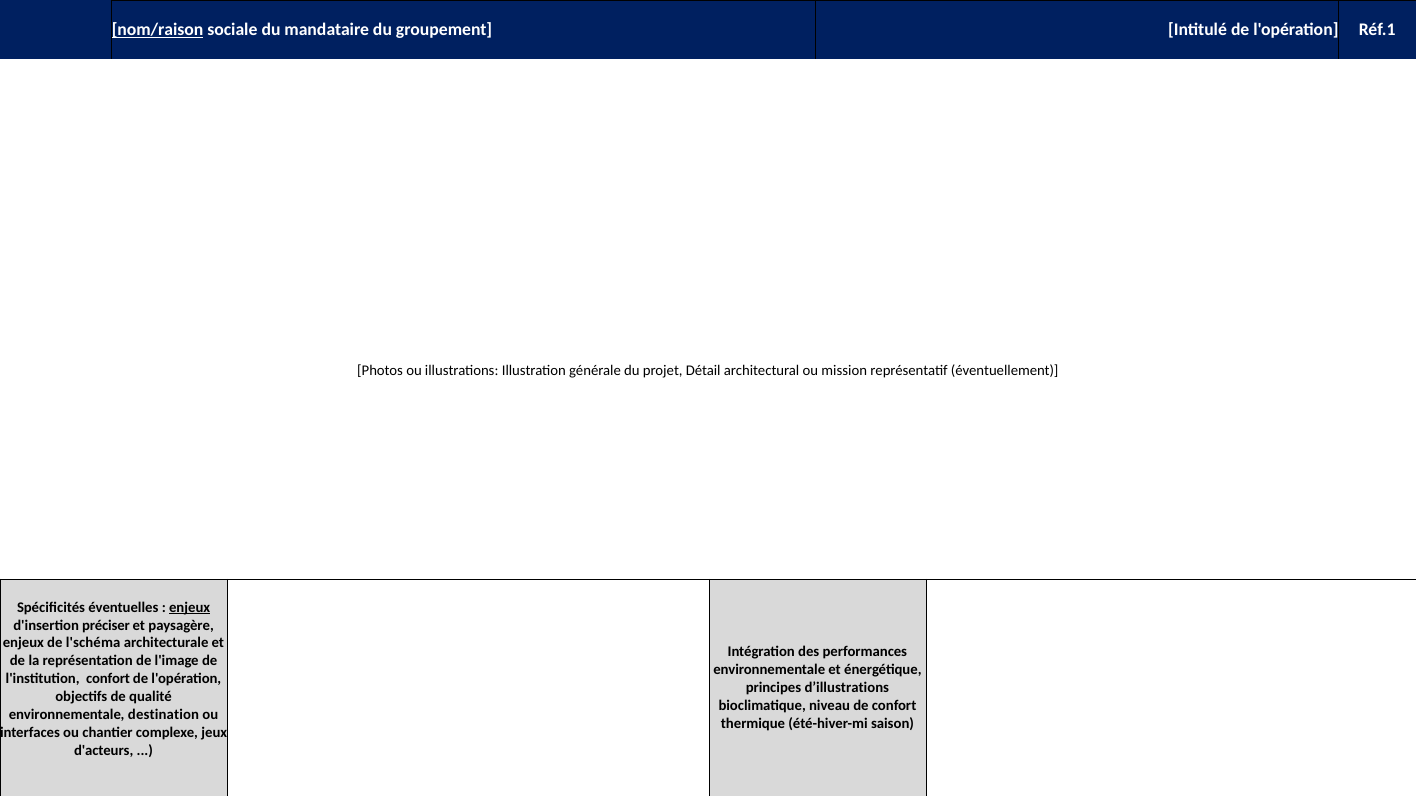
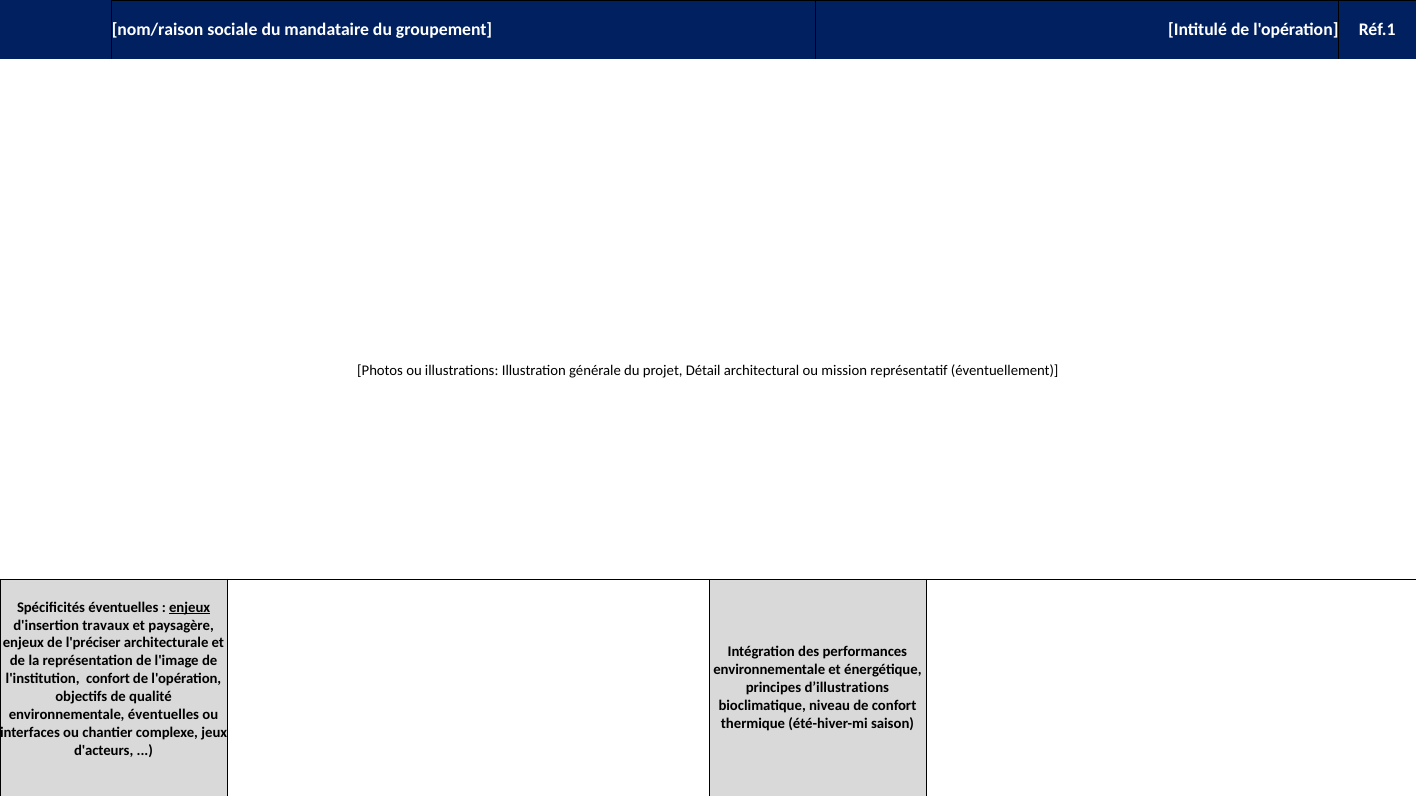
nom/raison underline: present -> none
préciser: préciser -> travaux
l'schéma: l'schéma -> l'préciser
environnementale destination: destination -> éventuelles
